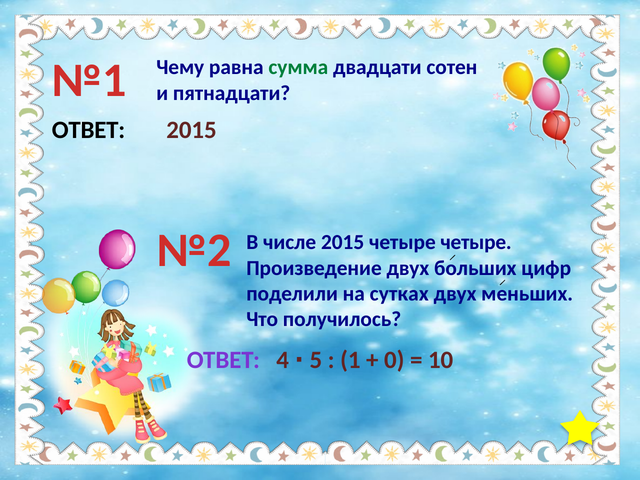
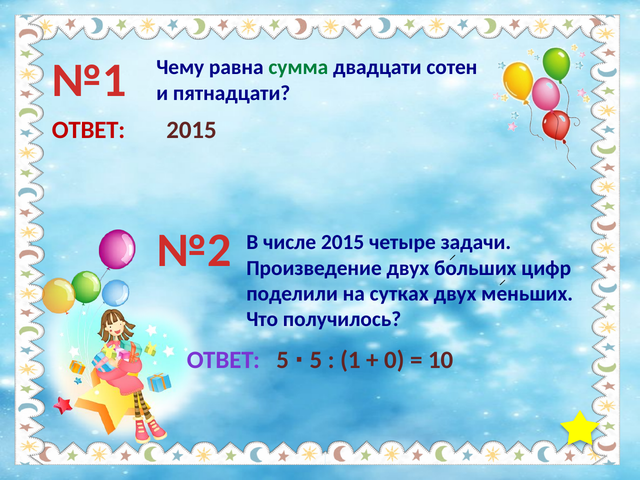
ОТВЕТ at (89, 130) colour: black -> red
четыре четыре: четыре -> задачи
ОТВЕТ 4: 4 -> 5
